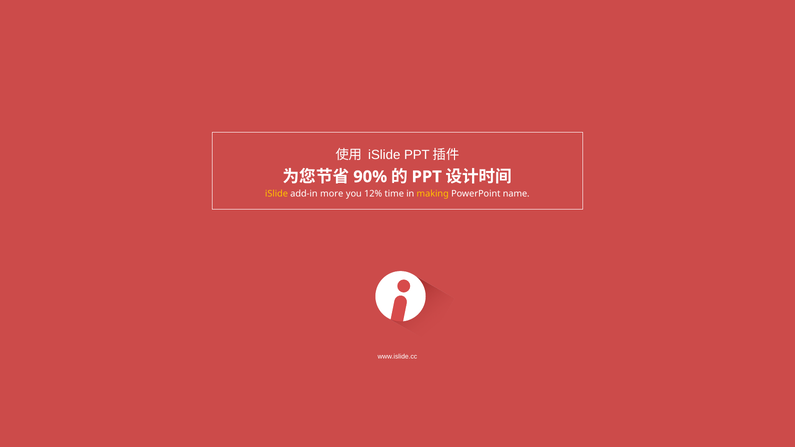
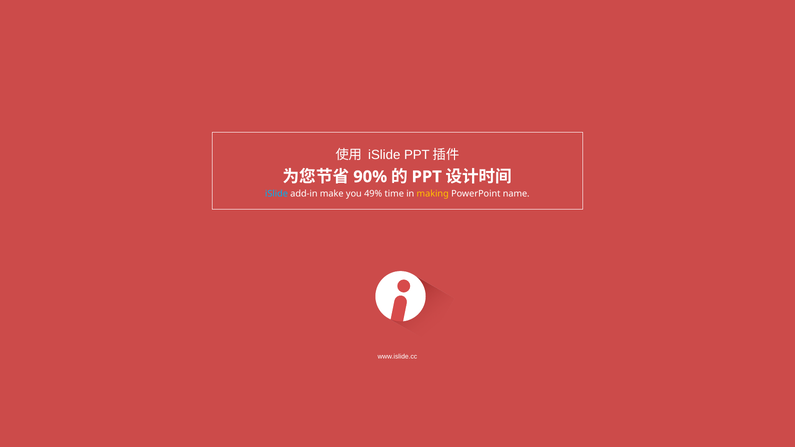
iSlide at (277, 194) colour: yellow -> light blue
more: more -> make
12%: 12% -> 49%
